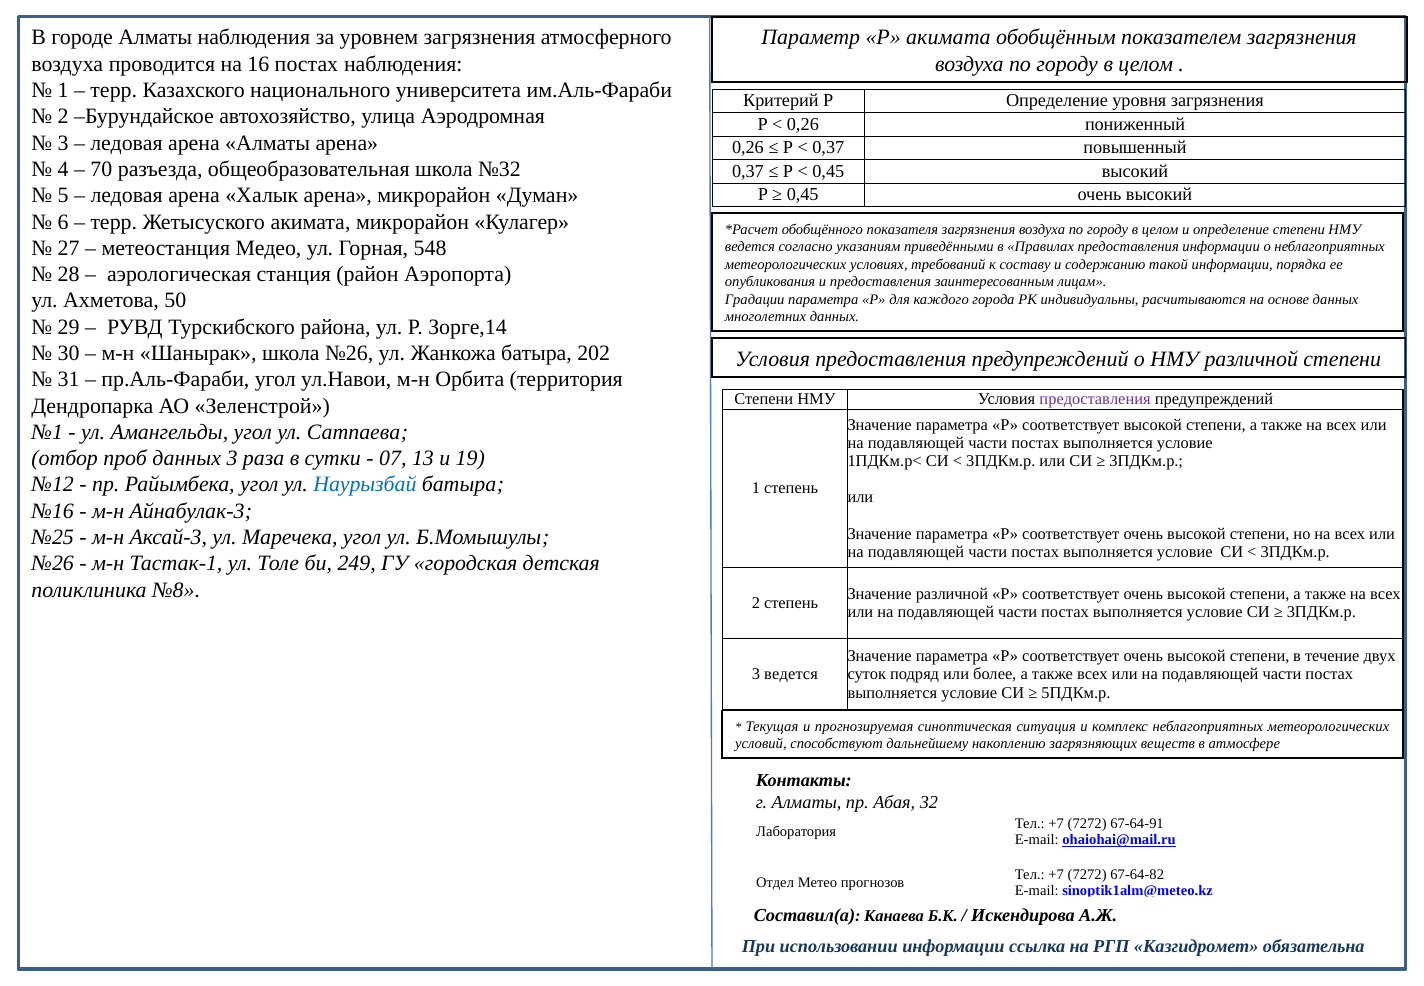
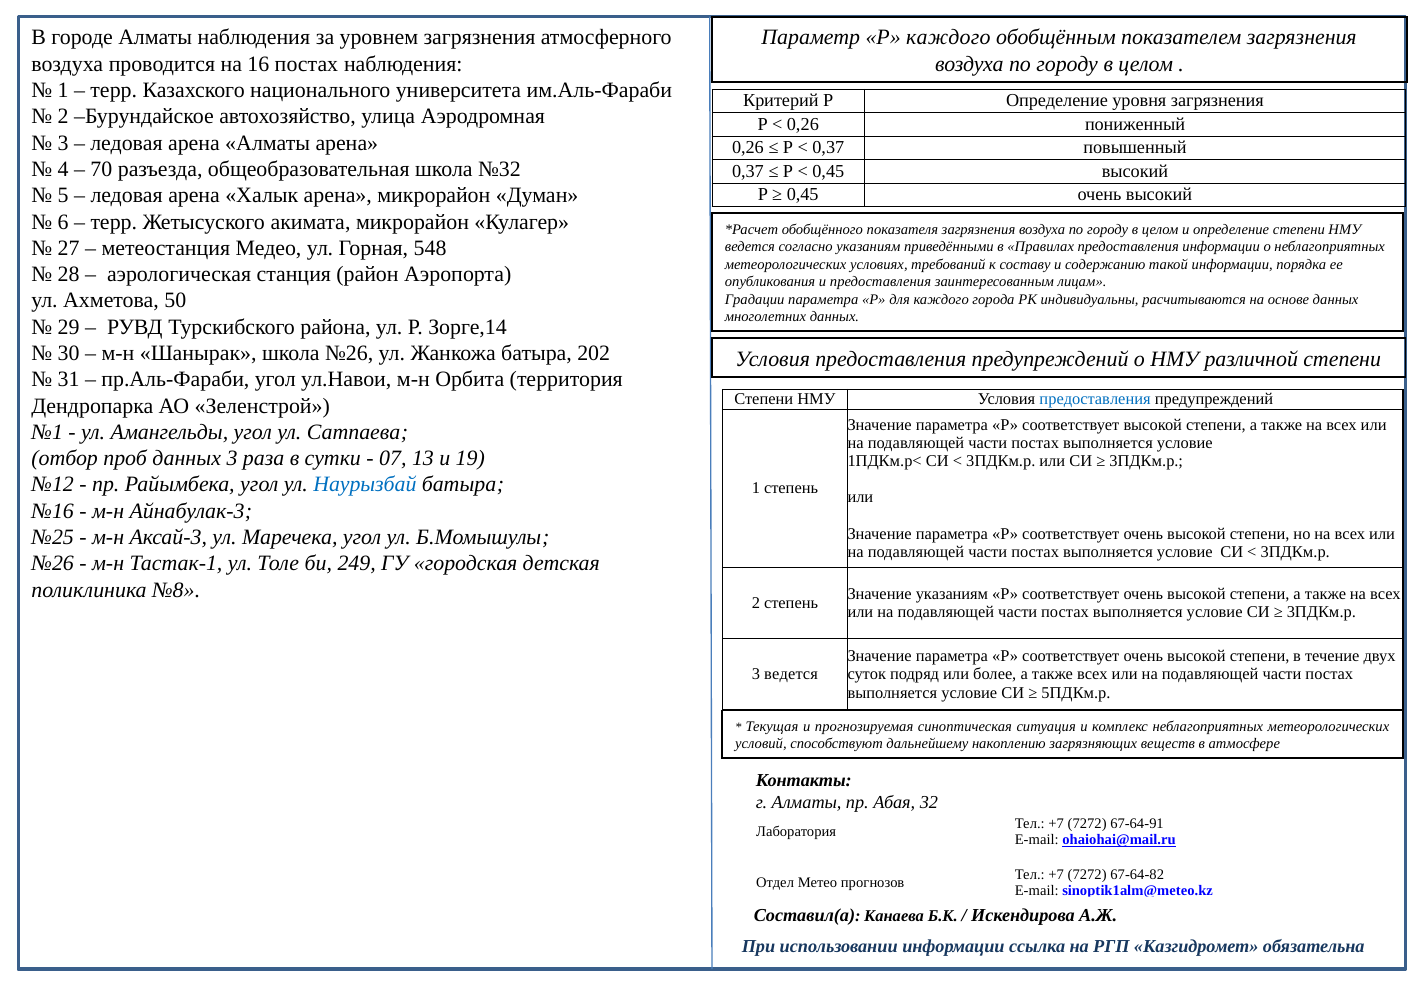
Р акимата: акимата -> каждого
предоставления at (1095, 399) colour: purple -> blue
Значение различной: различной -> указаниям
